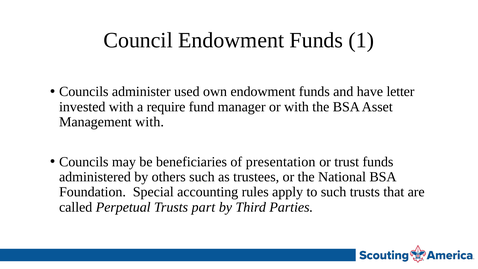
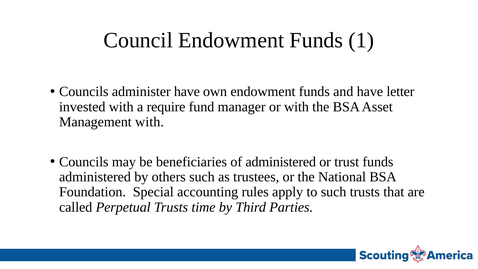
administer used: used -> have
of presentation: presentation -> administered
part: part -> time
